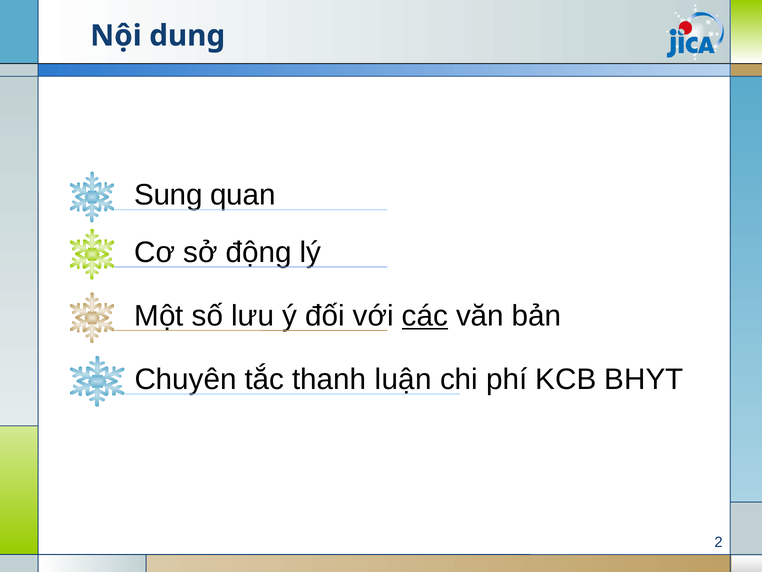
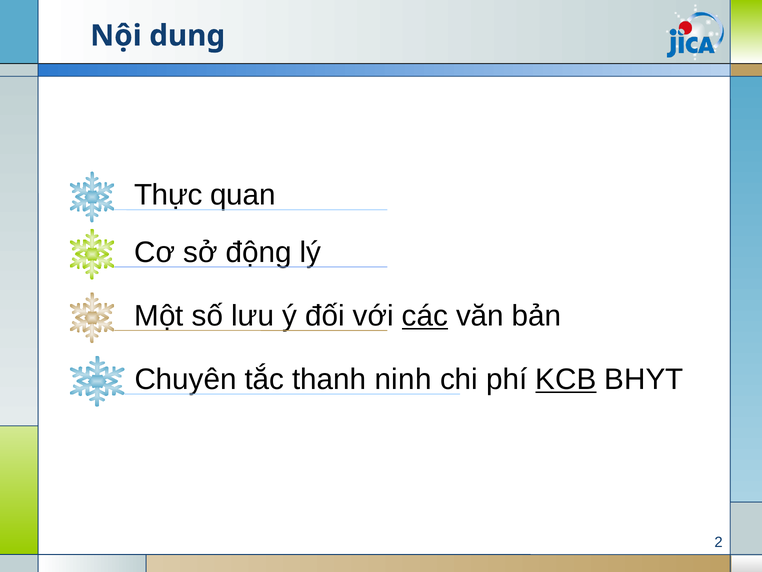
Sung: Sung -> Thực
luận: luận -> ninh
KCB underline: none -> present
